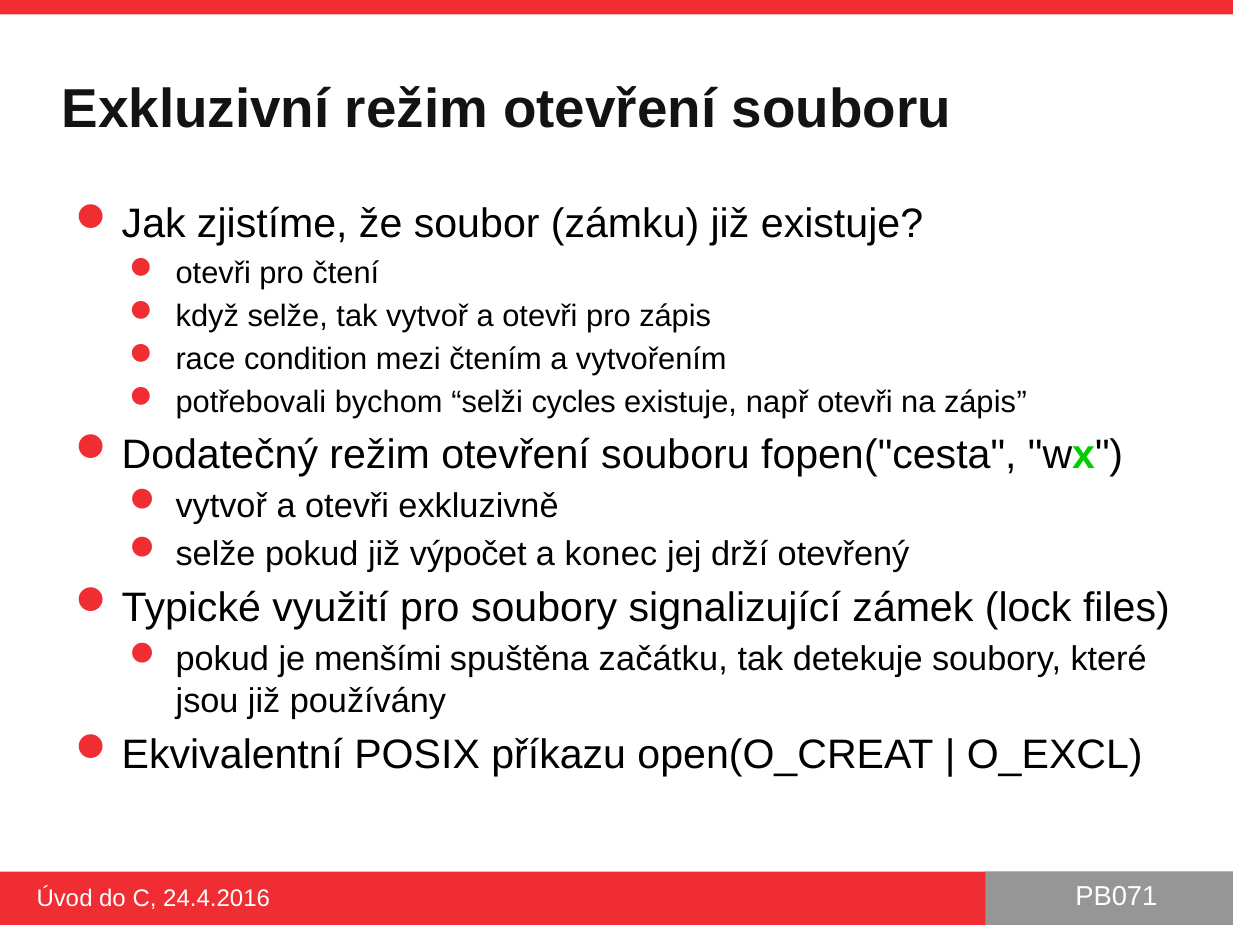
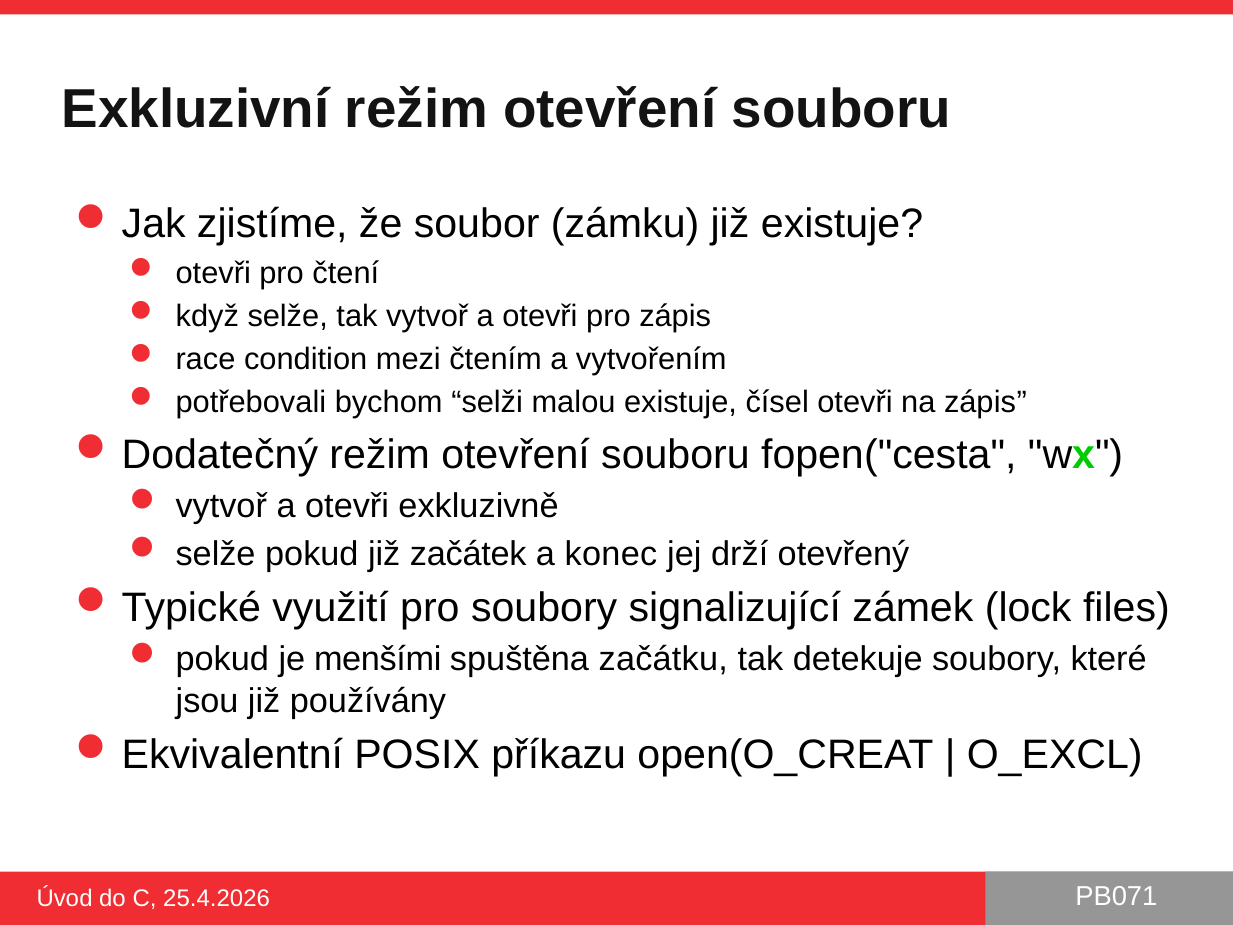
cycles: cycles -> malou
např: např -> čísel
výpočet: výpočet -> začátek
24.4.2016: 24.4.2016 -> 25.4.2026
